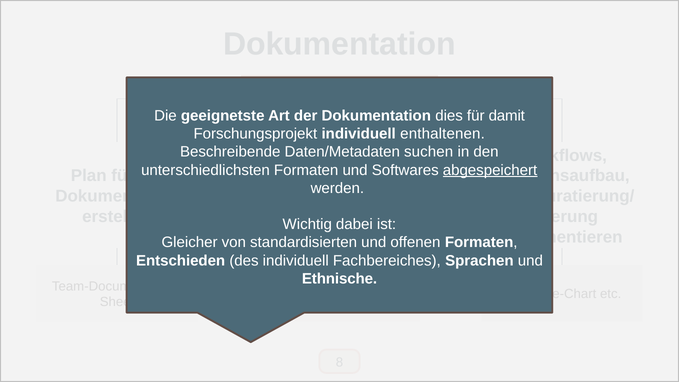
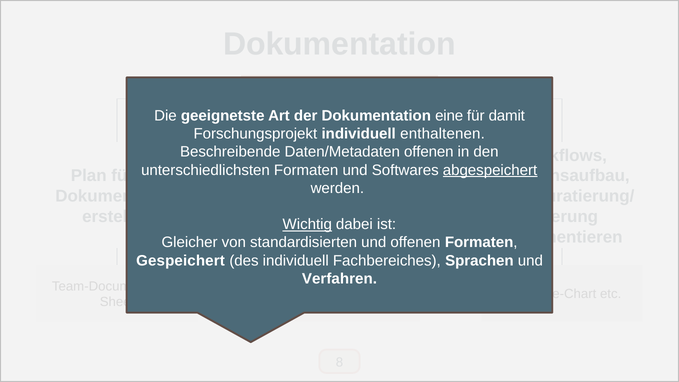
dies: dies -> eine
Daten/Metadaten suchen: suchen -> offenen
Wichtig underline: none -> present
Entschieden: Entschieden -> Gespeichert
Ethnische: Ethnische -> Verfahren
